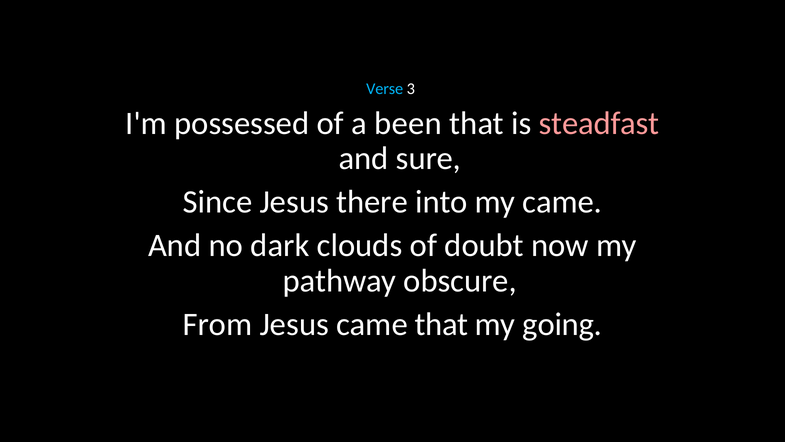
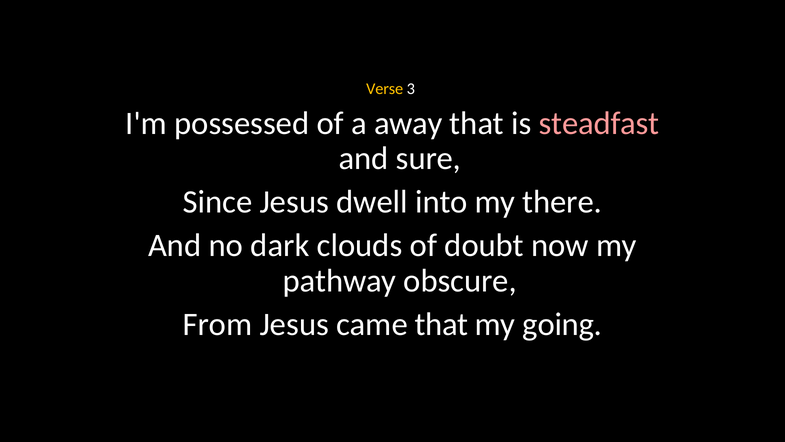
Verse colour: light blue -> yellow
been: been -> away
there: there -> dwell
my came: came -> there
